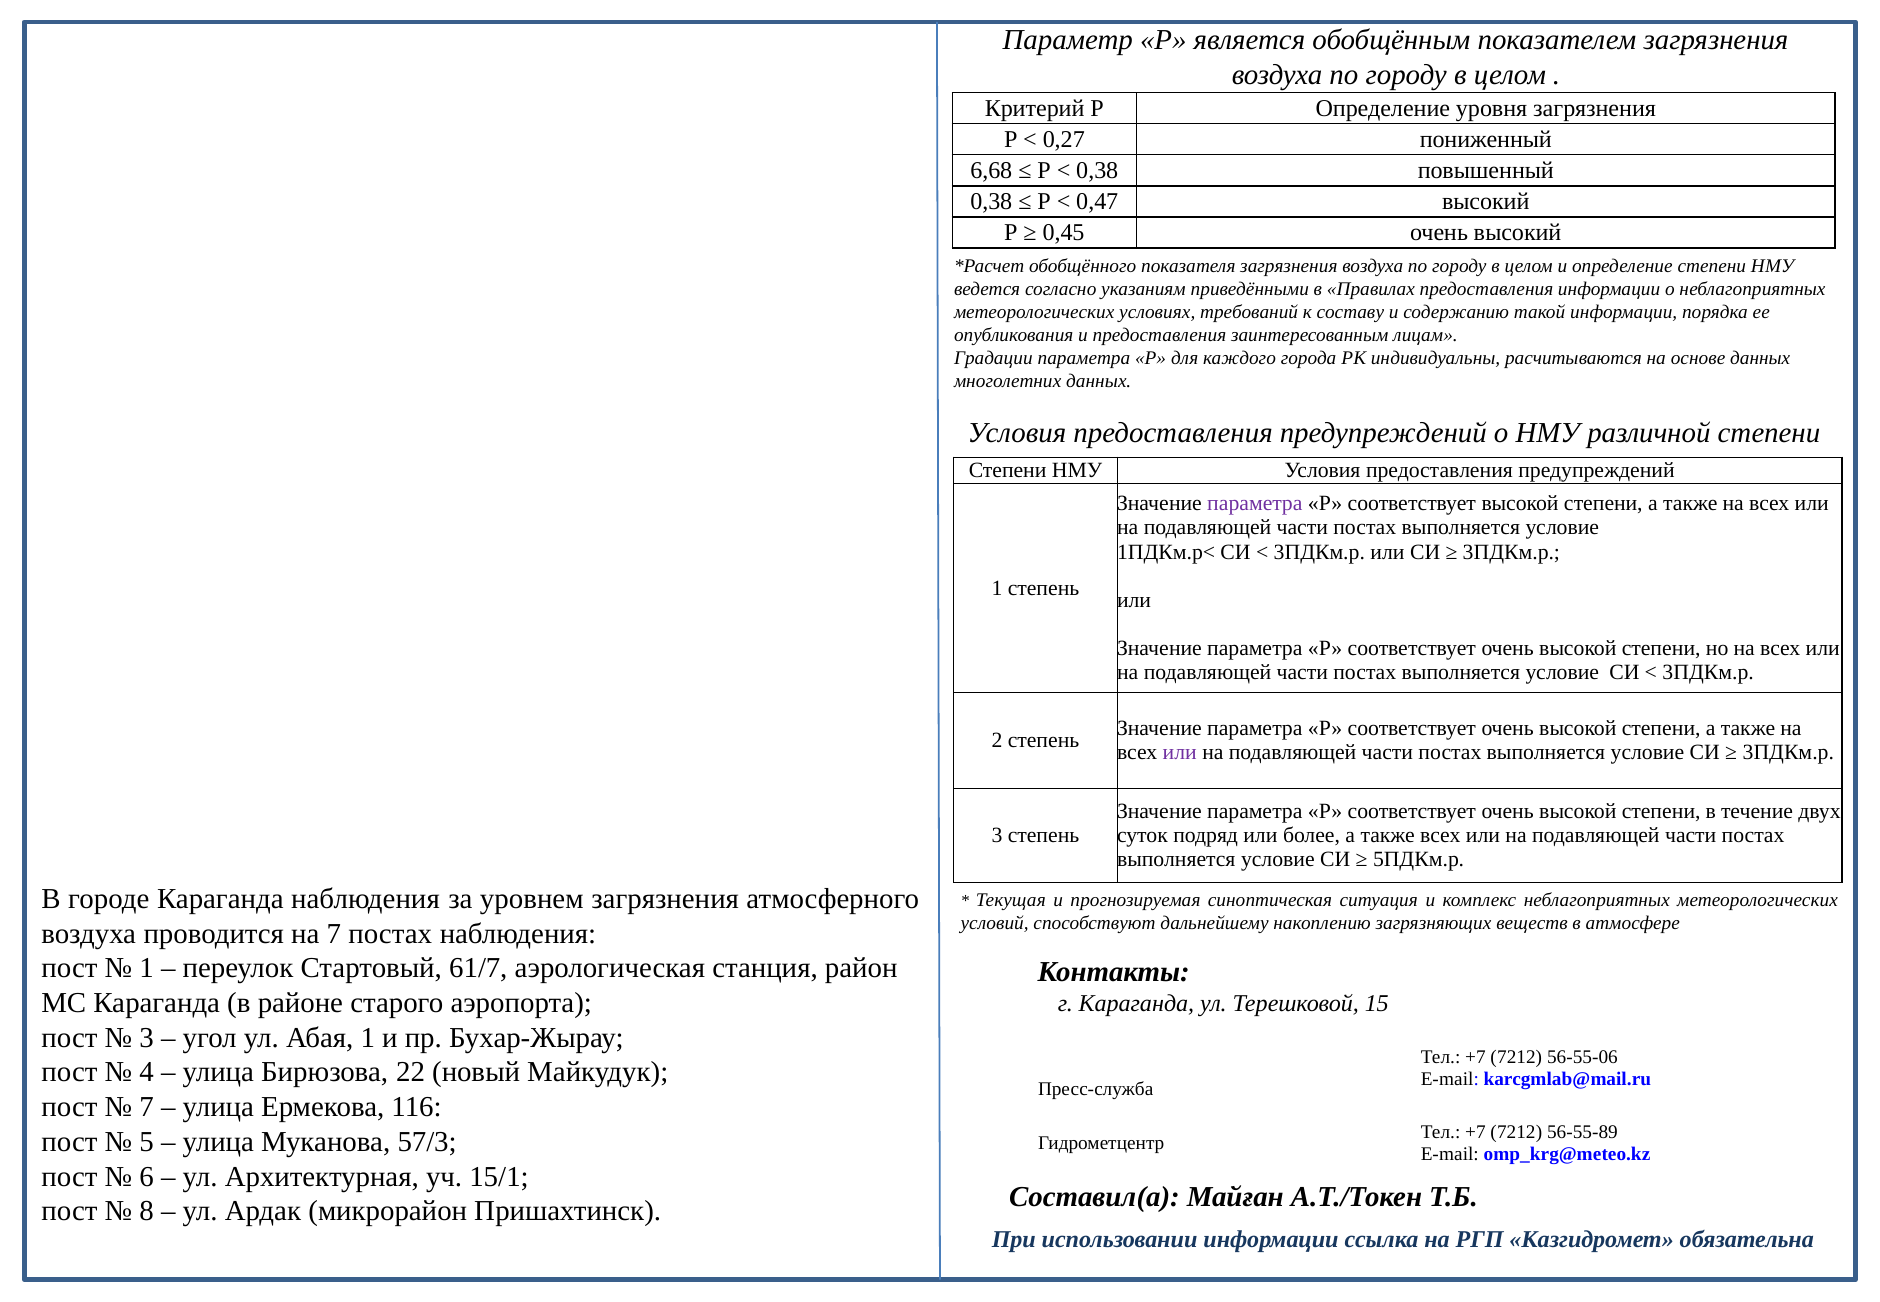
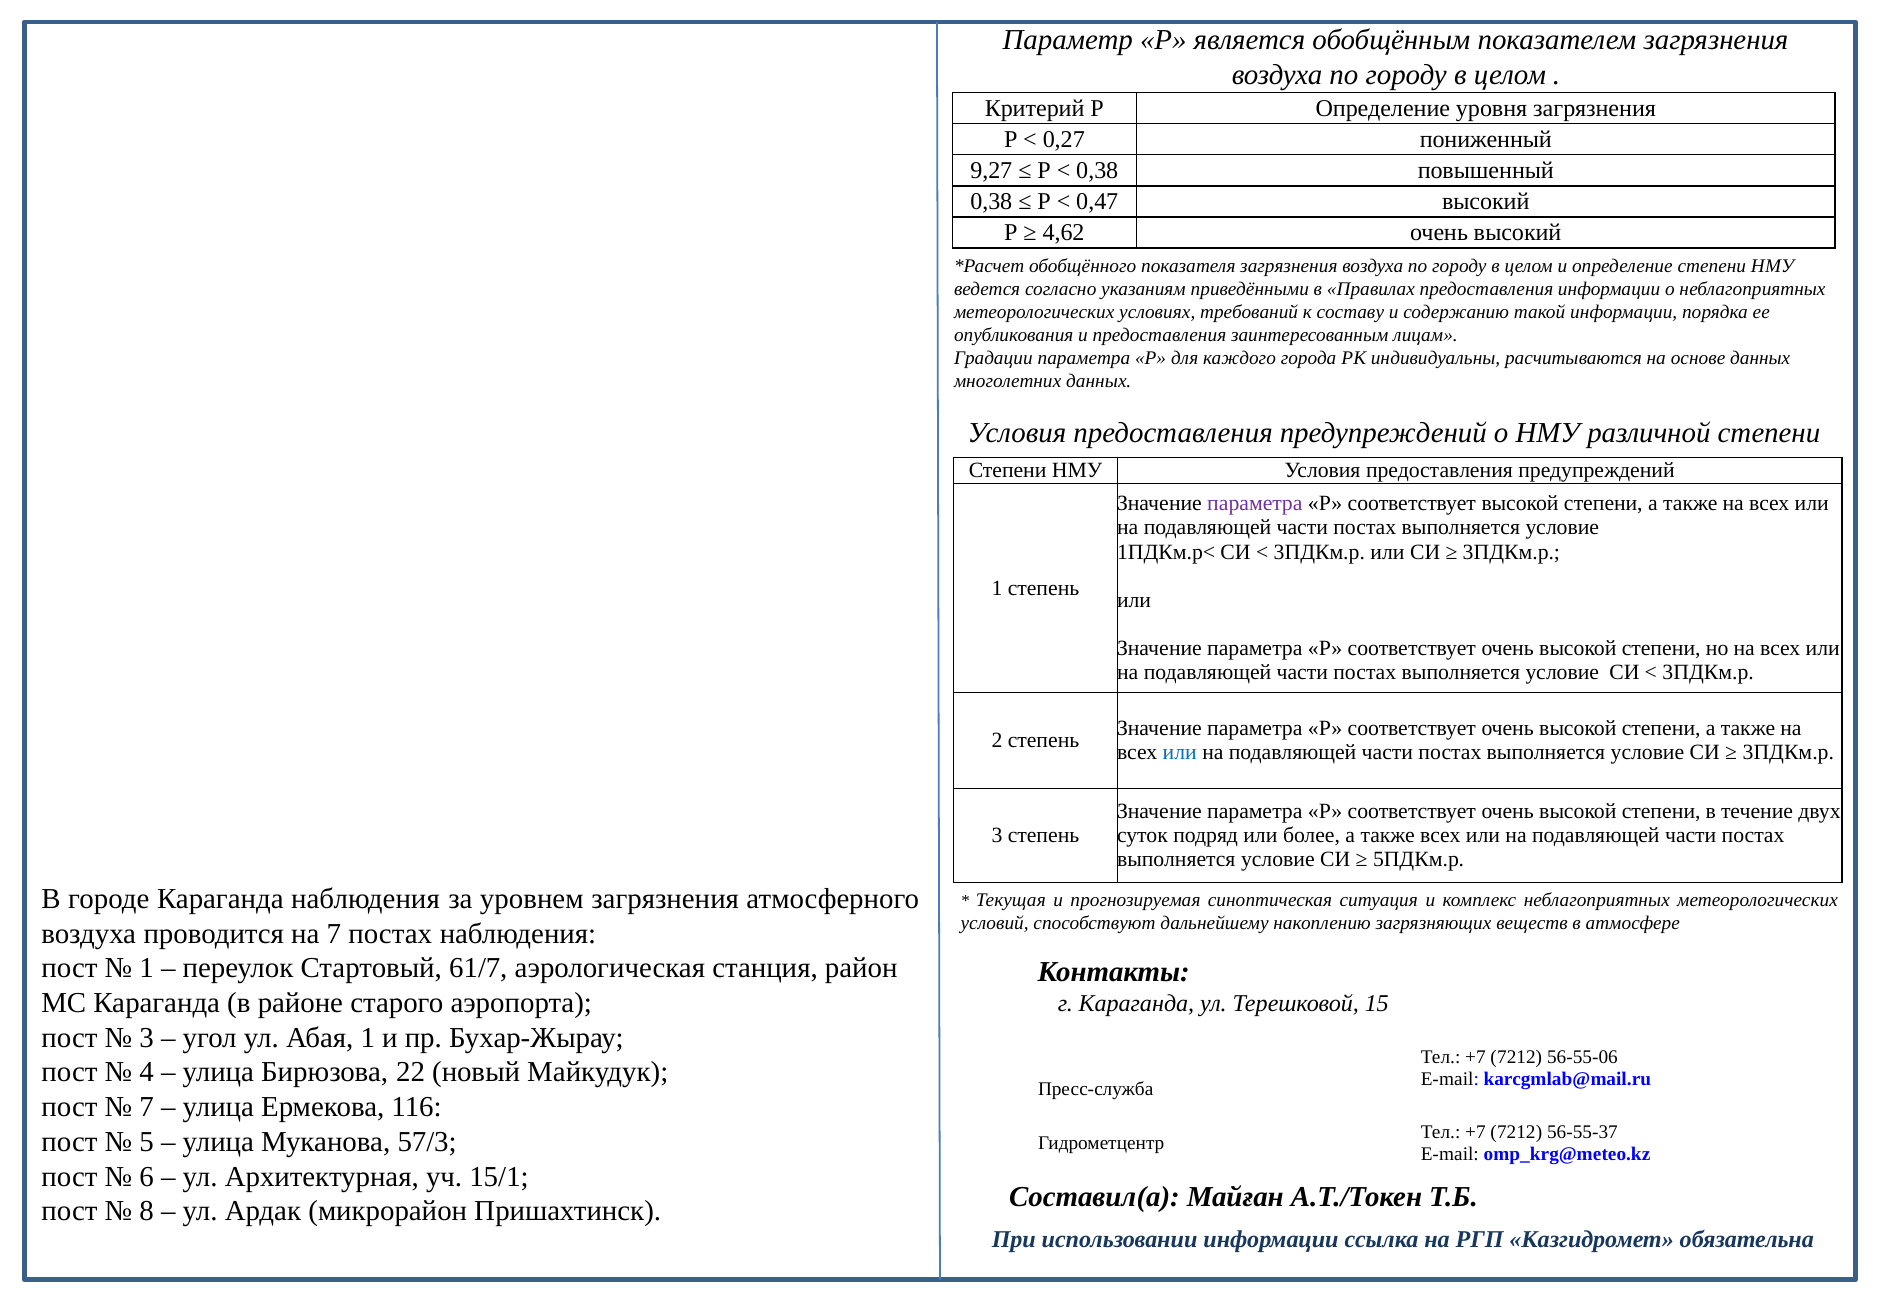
6,68: 6,68 -> 9,27
0,45: 0,45 -> 4,62
или at (1180, 752) colour: purple -> blue
56-55-89: 56-55-89 -> 56-55-37
